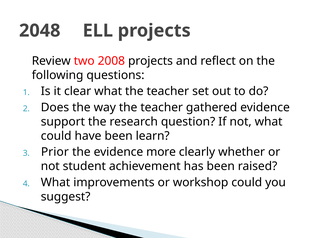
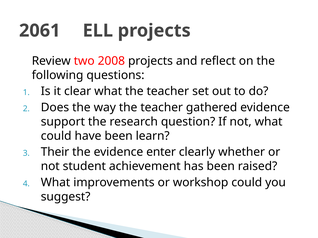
2048: 2048 -> 2061
Prior: Prior -> Their
more: more -> enter
